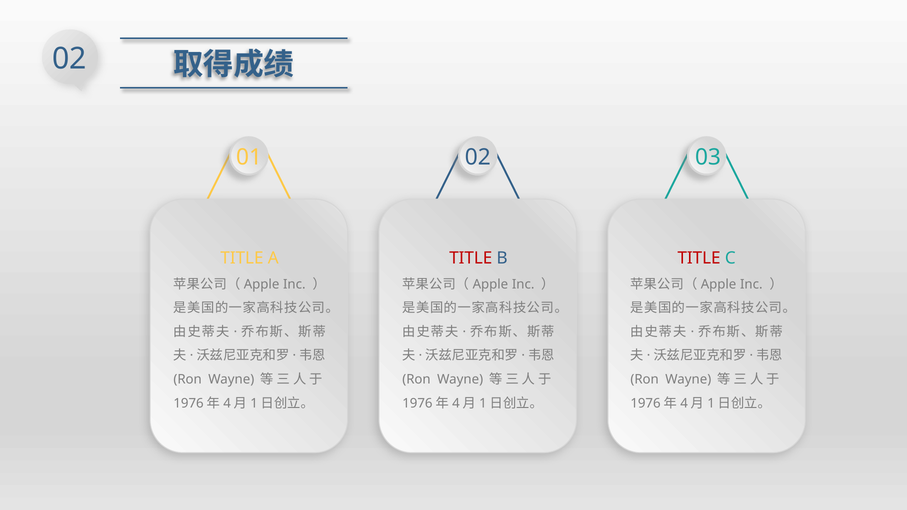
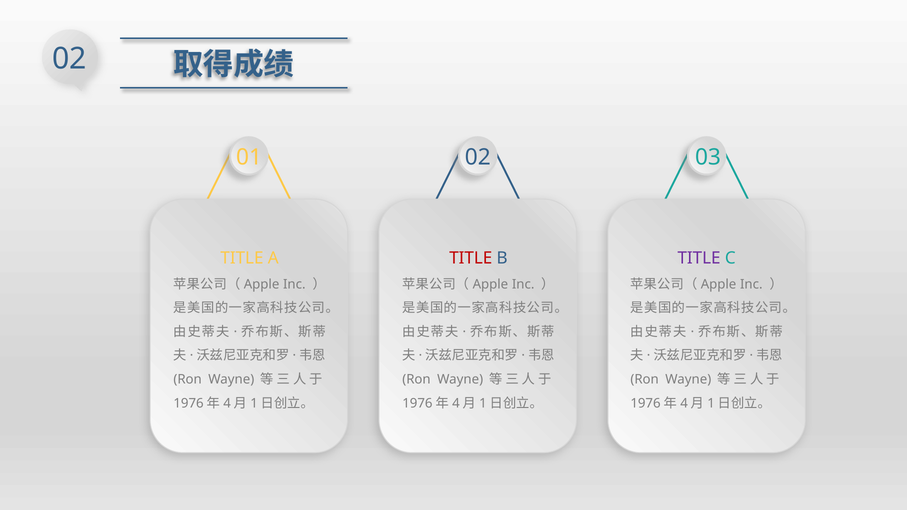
TITLE at (699, 258) colour: red -> purple
